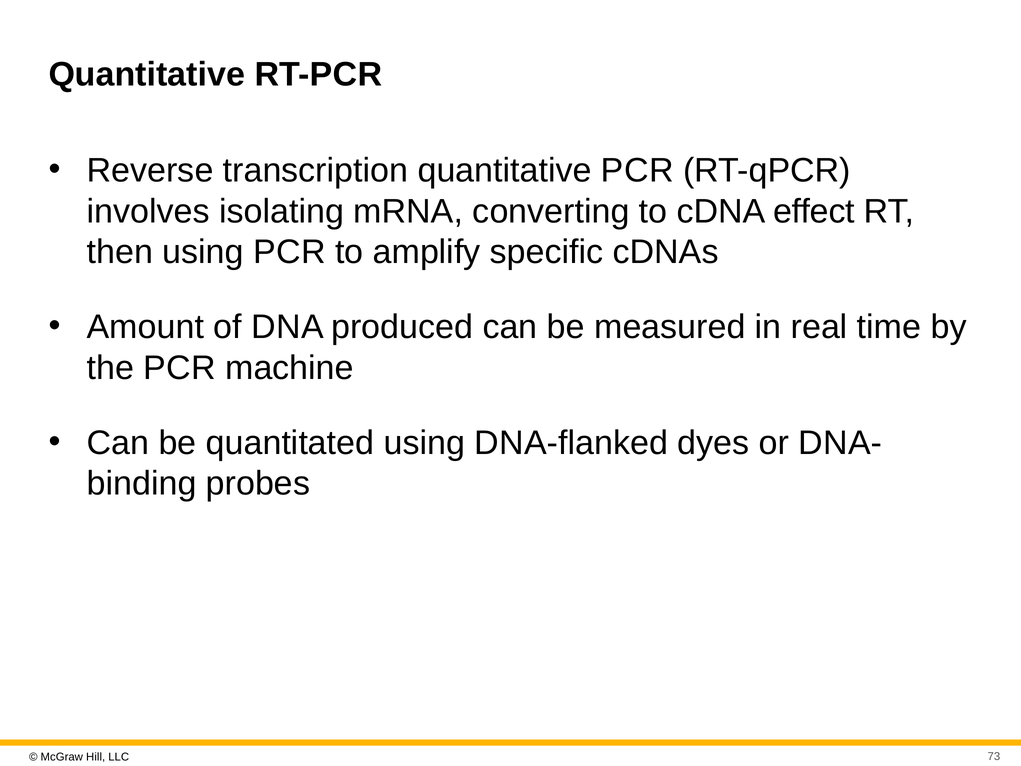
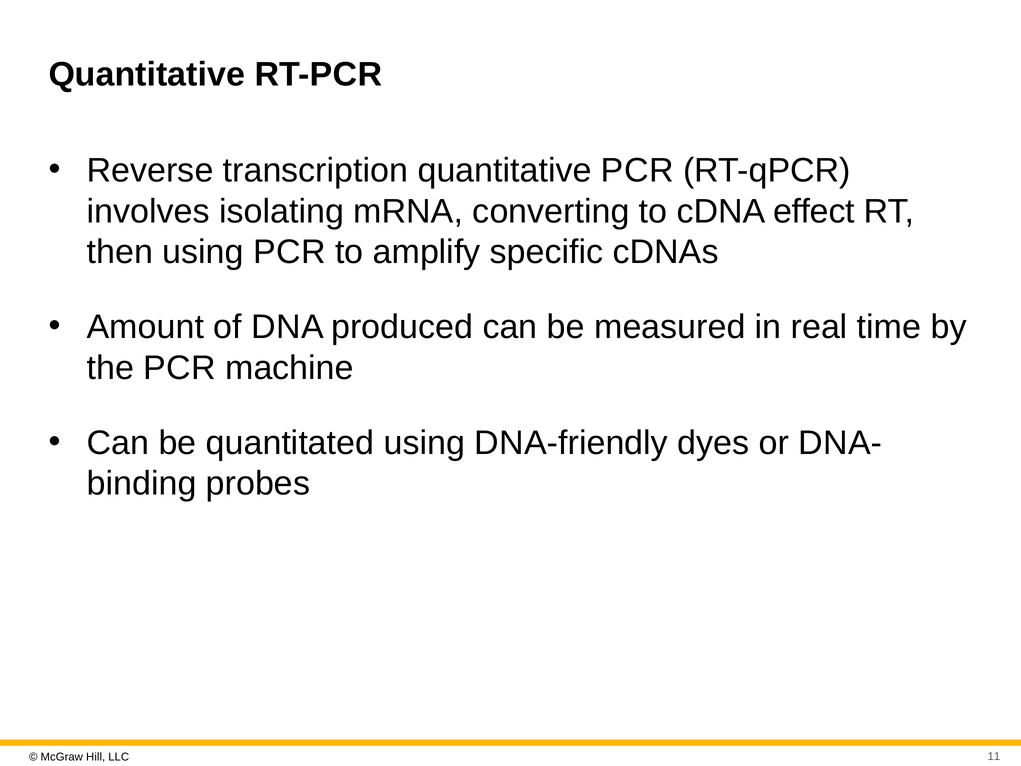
A-flanked: A-flanked -> A-friendly
73: 73 -> 11
